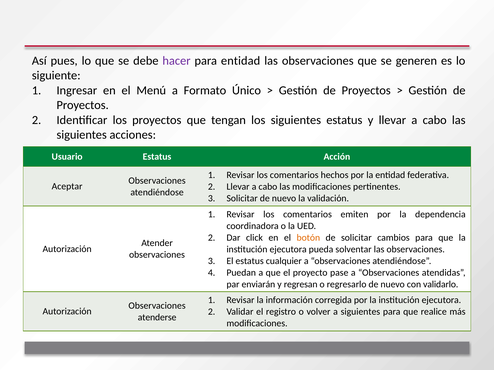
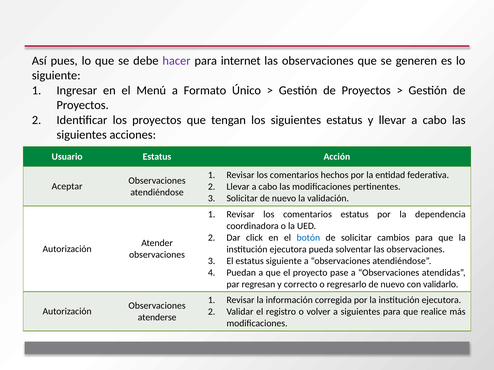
para entidad: entidad -> internet
comentarios emiten: emiten -> estatus
botón colour: orange -> blue
estatus cualquier: cualquier -> siguiente
enviarán: enviarán -> regresan
regresan: regresan -> correcto
